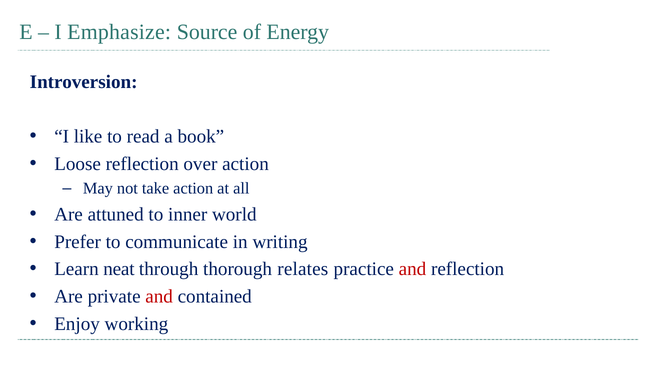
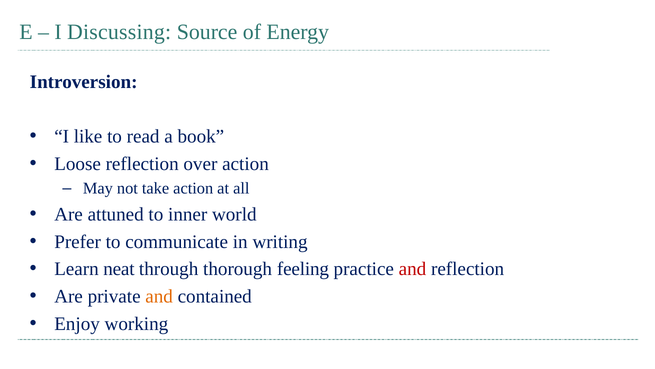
Emphasize: Emphasize -> Discussing
relates: relates -> feeling
and at (159, 296) colour: red -> orange
